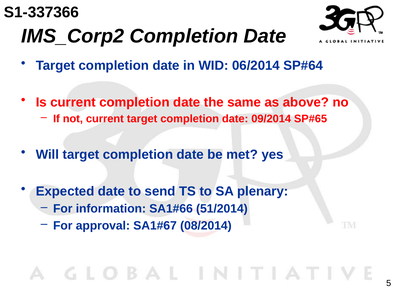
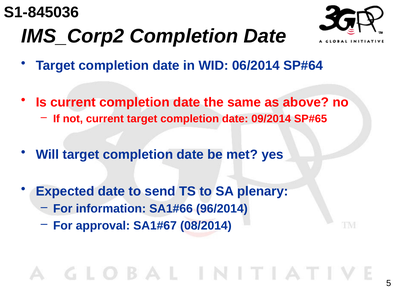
S1-337366: S1-337366 -> S1-845036
51/2014: 51/2014 -> 96/2014
